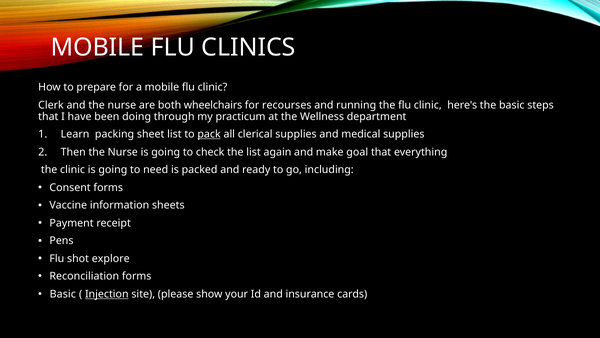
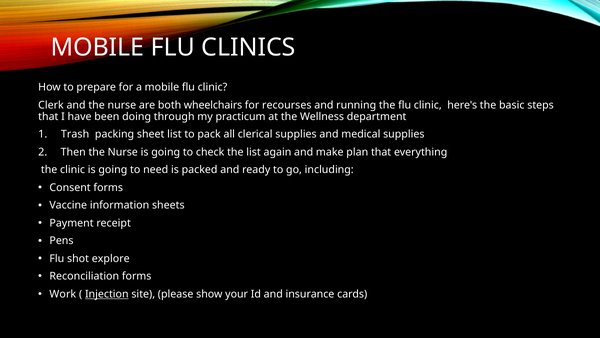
Learn: Learn -> Trash
pack underline: present -> none
goal: goal -> plan
Basic at (63, 294): Basic -> Work
